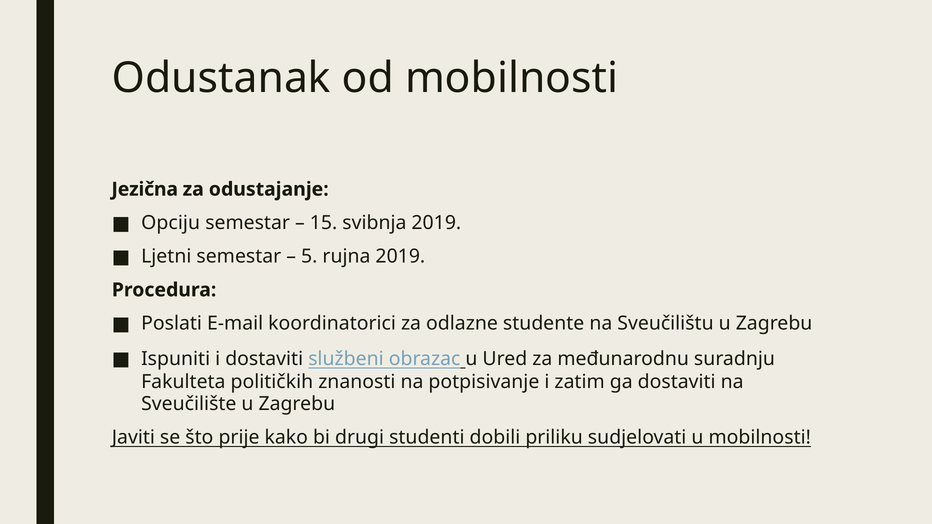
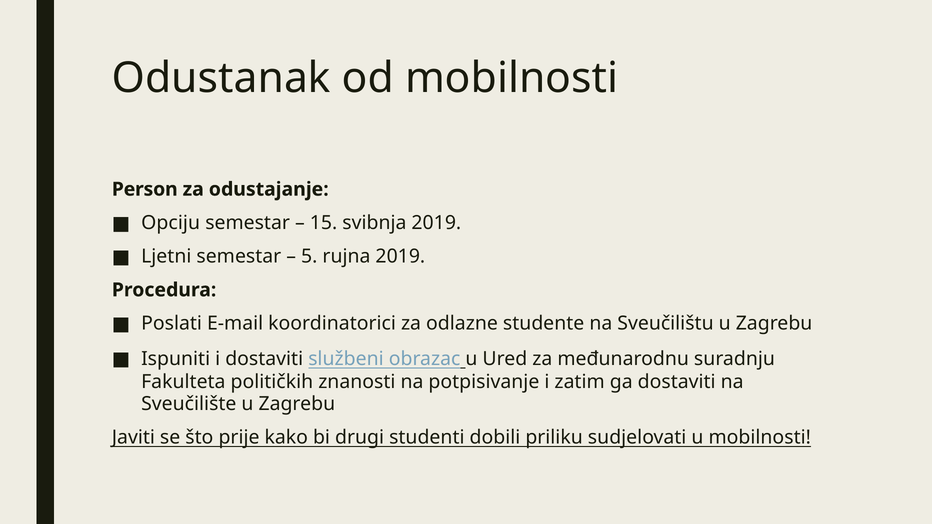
Jezična: Jezična -> Person
